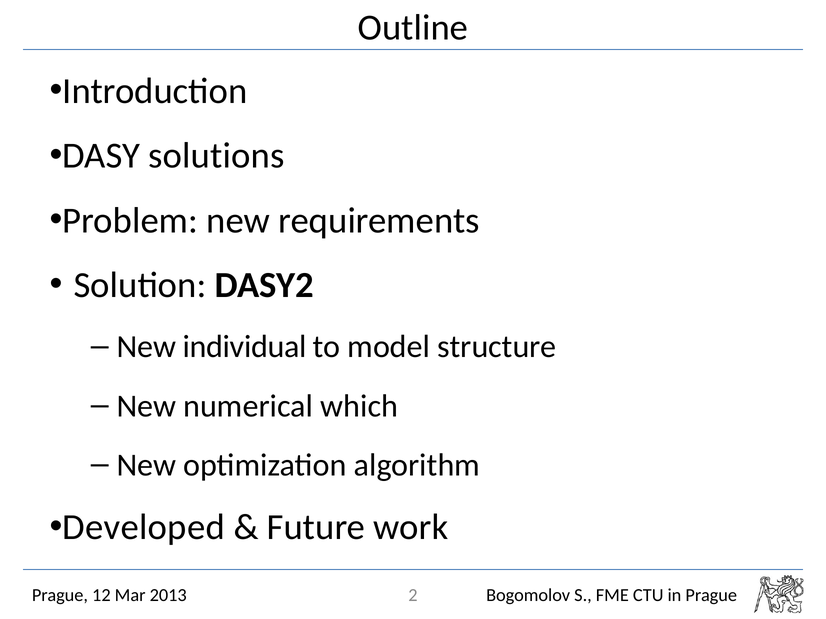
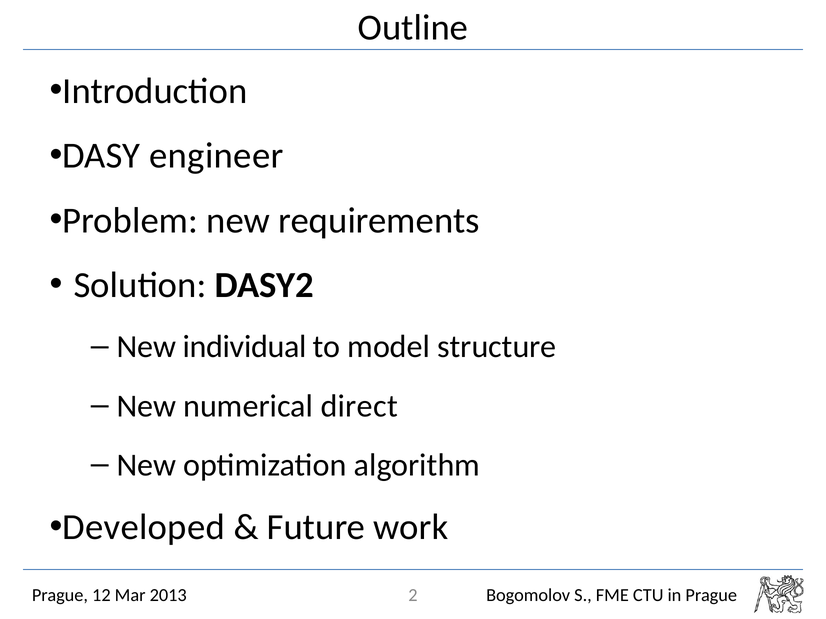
solutions: solutions -> engineer
which: which -> direct
